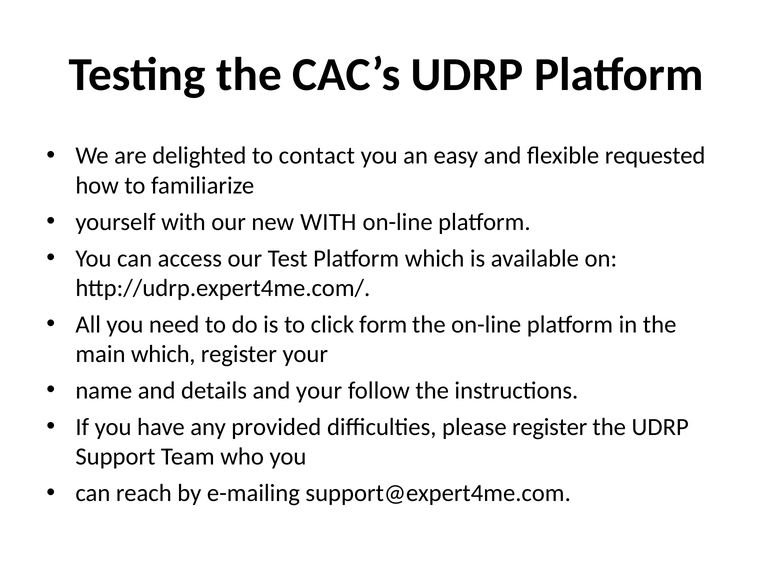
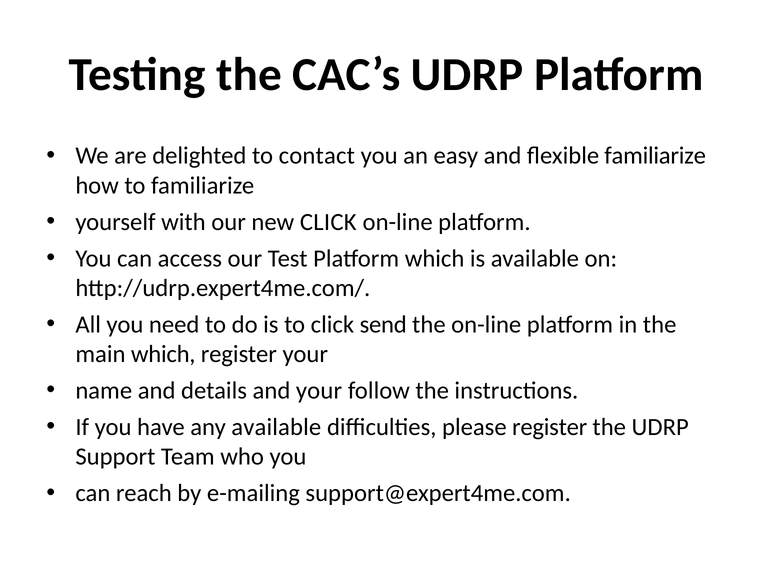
flexible requested: requested -> familiarize
new WITH: WITH -> CLICK
form: form -> send
any provided: provided -> available
